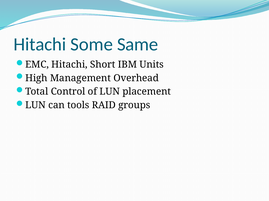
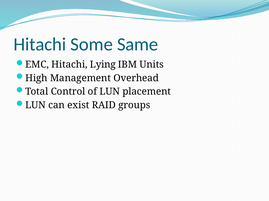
Short: Short -> Lying
tools: tools -> exist
